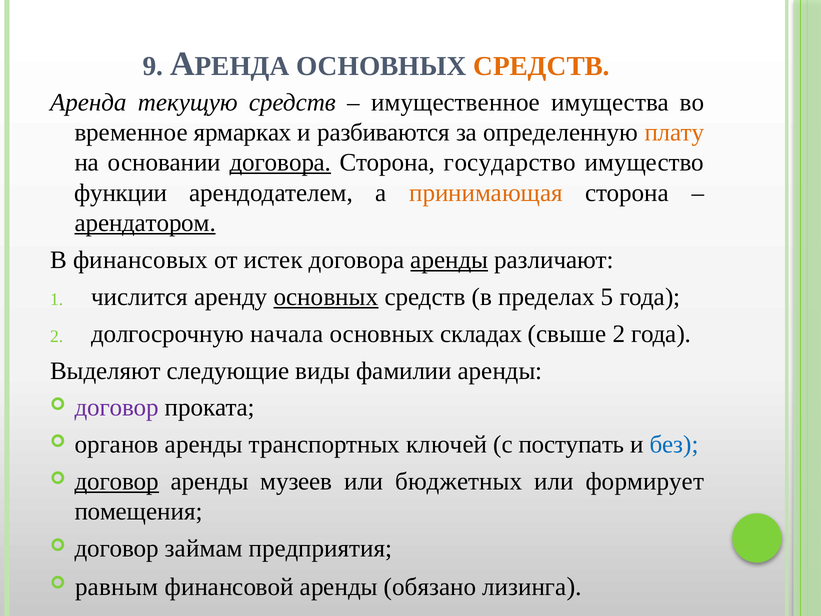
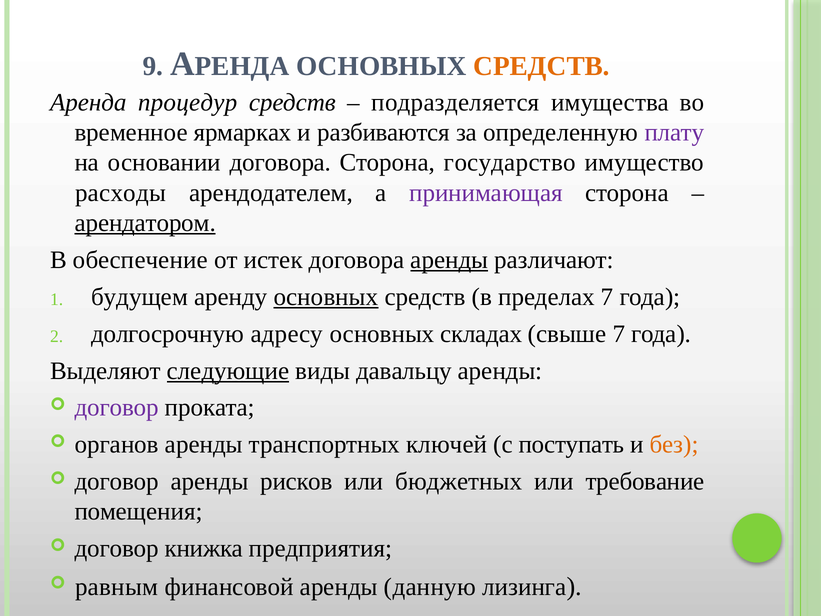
текущую: текущую -> процедур
имущественное: имущественное -> подразделяется
плату colour: orange -> purple
договора at (280, 163) underline: present -> none
функции: функции -> расходы
принимающая colour: orange -> purple
финансовых: финансовых -> обеспечение
числится: числится -> будущем
пределах 5: 5 -> 7
начала: начала -> адресу
свыше 2: 2 -> 7
следующие underline: none -> present
фамилии: фамилии -> давальцу
без colour: blue -> orange
договор at (117, 481) underline: present -> none
музеев: музеев -> рисков
формирует: формирует -> требование
займам: займам -> книжка
обязано: обязано -> данную
